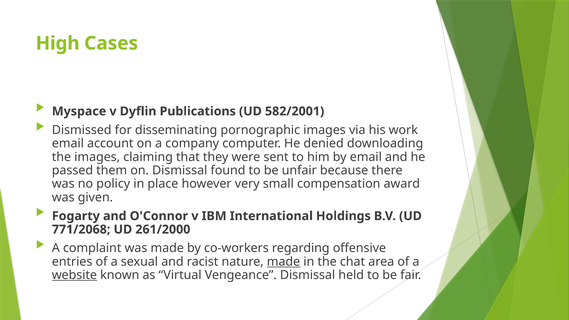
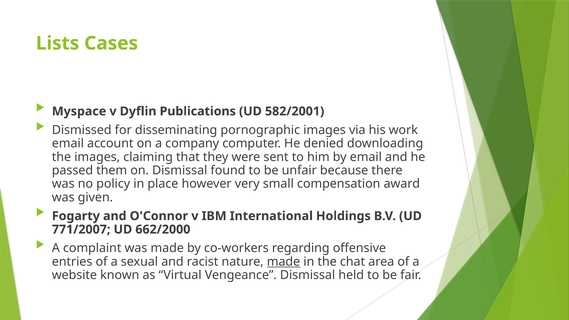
High: High -> Lists
771/2068: 771/2068 -> 771/2007
261/2000: 261/2000 -> 662/2000
website underline: present -> none
